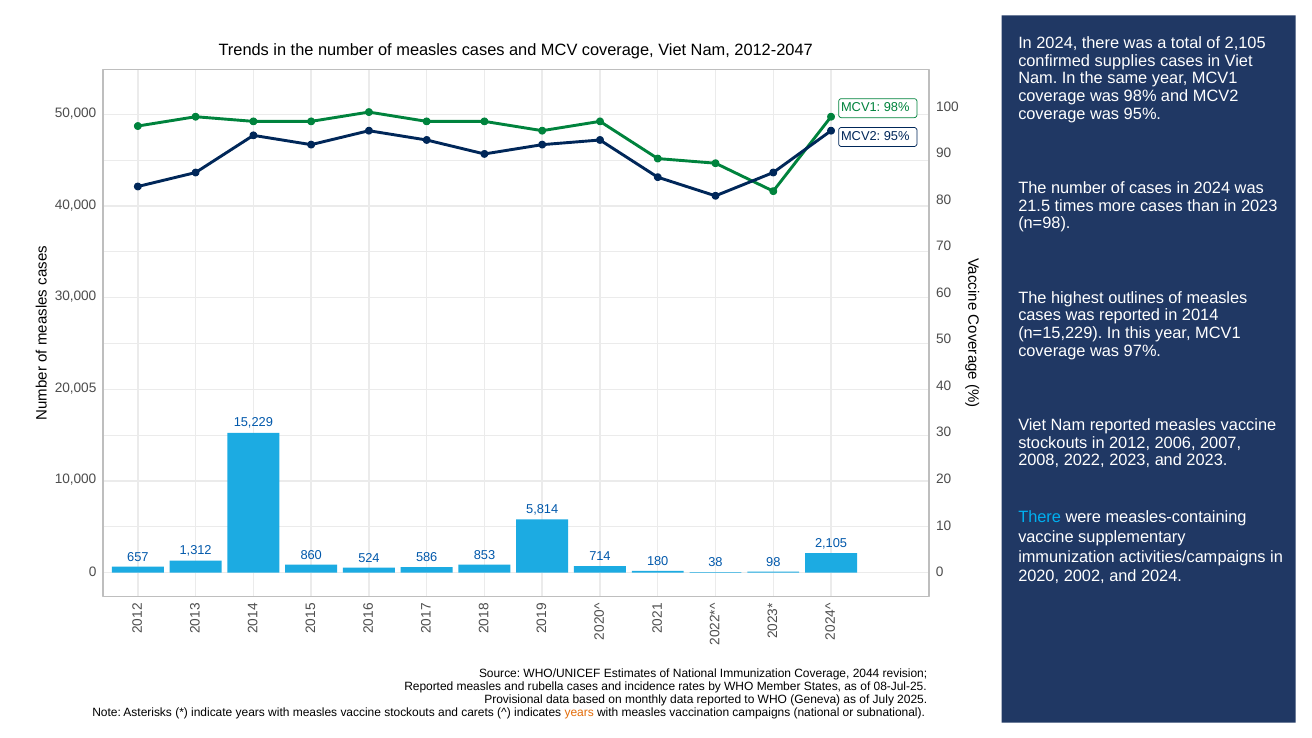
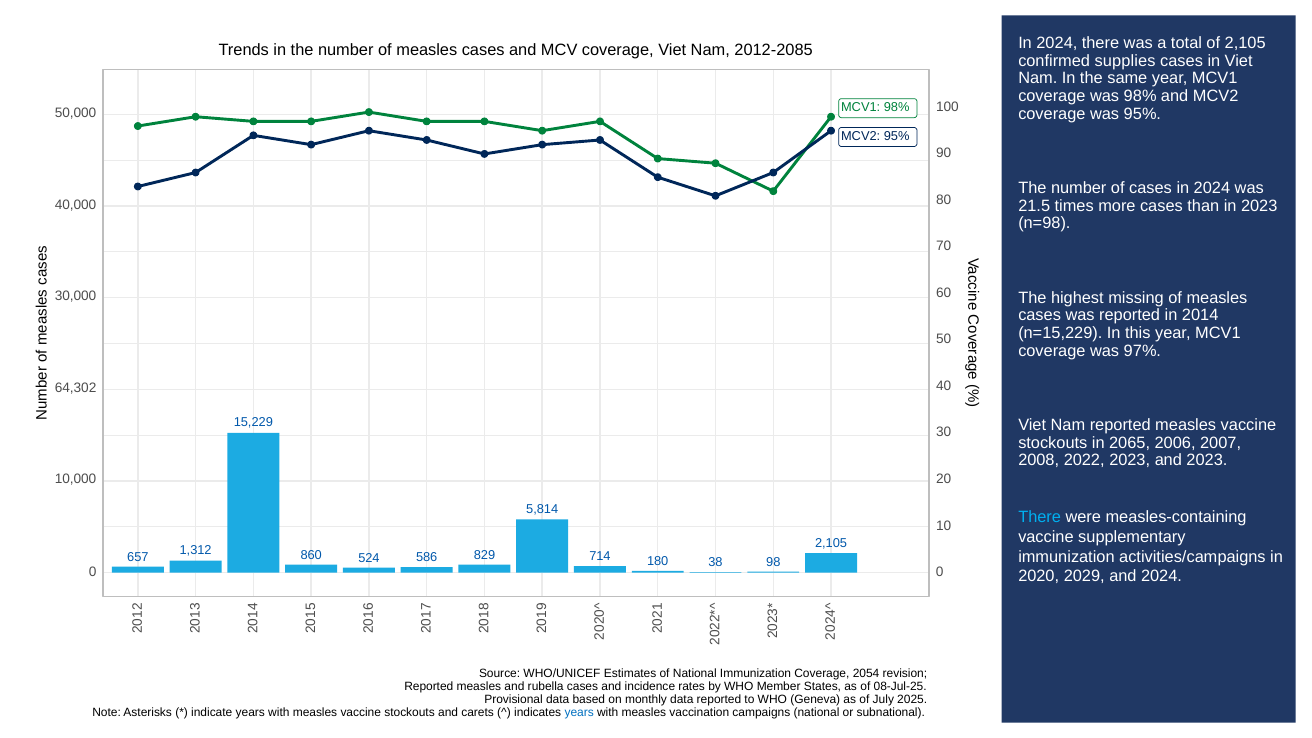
2012-2047: 2012-2047 -> 2012-2085
outlines: outlines -> missing
20,005: 20,005 -> 64,302
2012: 2012 -> 2065
853: 853 -> 829
2002: 2002 -> 2029
2044: 2044 -> 2054
years at (579, 712) colour: orange -> blue
